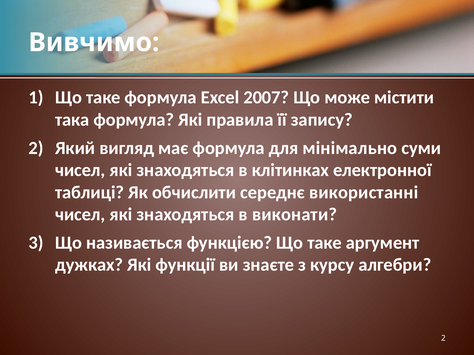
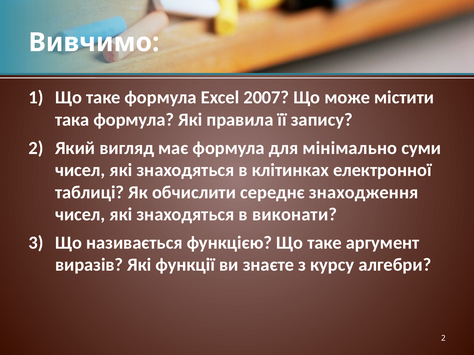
використанні: використанні -> знаходження
дужках: дужках -> виразів
